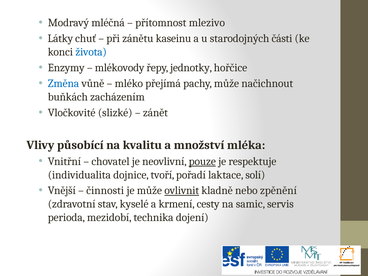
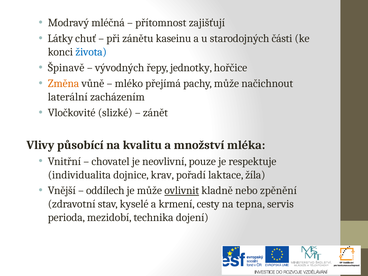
mlezivo: mlezivo -> zajišťují
Enzymy: Enzymy -> Špinavě
mlékovody: mlékovody -> vývodných
Změna colour: blue -> orange
buňkách: buňkách -> laterální
pouze underline: present -> none
tvoří: tvoří -> krav
solí: solí -> žíla
činnosti: činnosti -> oddílech
samic: samic -> tepna
